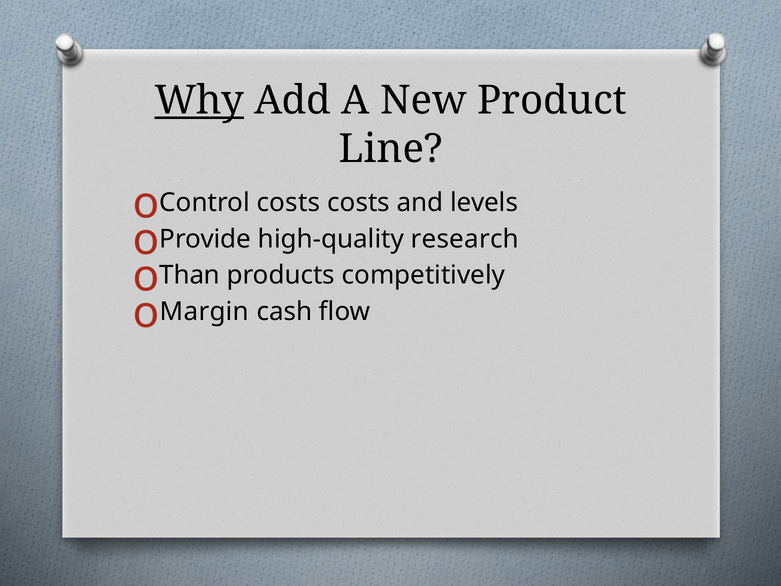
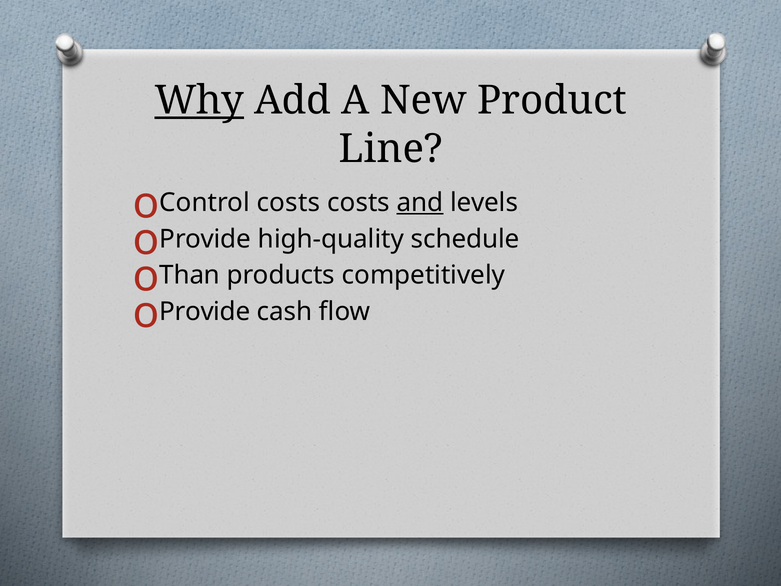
and underline: none -> present
research: research -> schedule
Margin at (204, 312): Margin -> Provide
